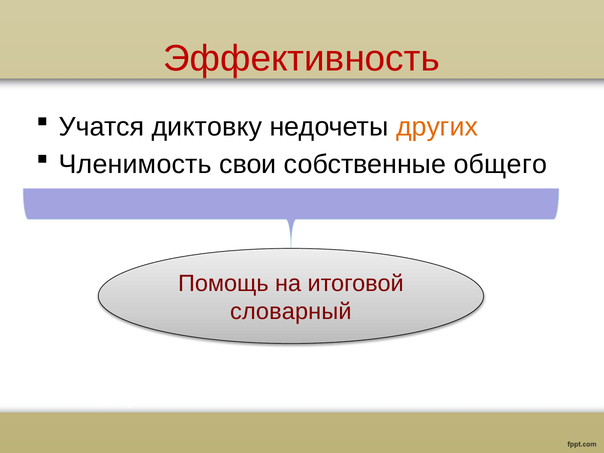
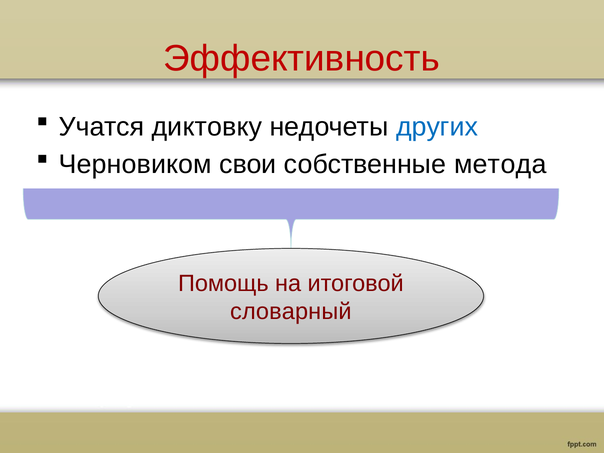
других colour: orange -> blue
Членимость: Членимость -> Черновиком
общего: общего -> метода
